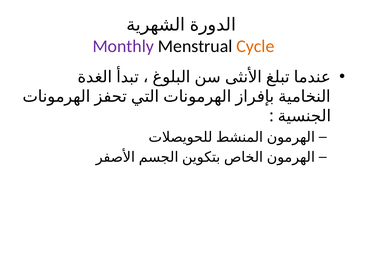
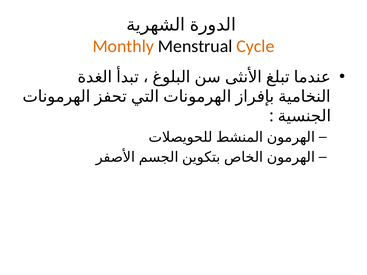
Monthly colour: purple -> orange
